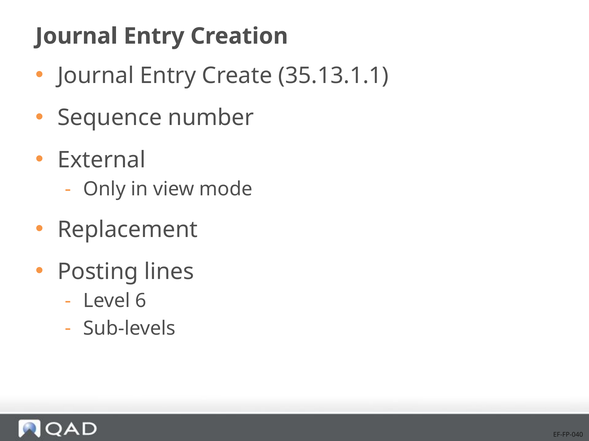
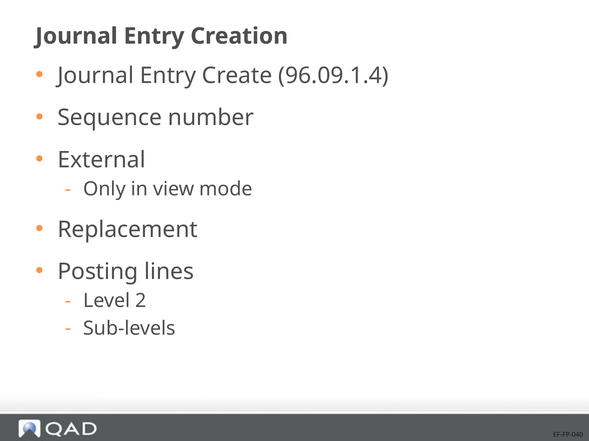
35.13.1.1: 35.13.1.1 -> 96.09.1.4
6: 6 -> 2
